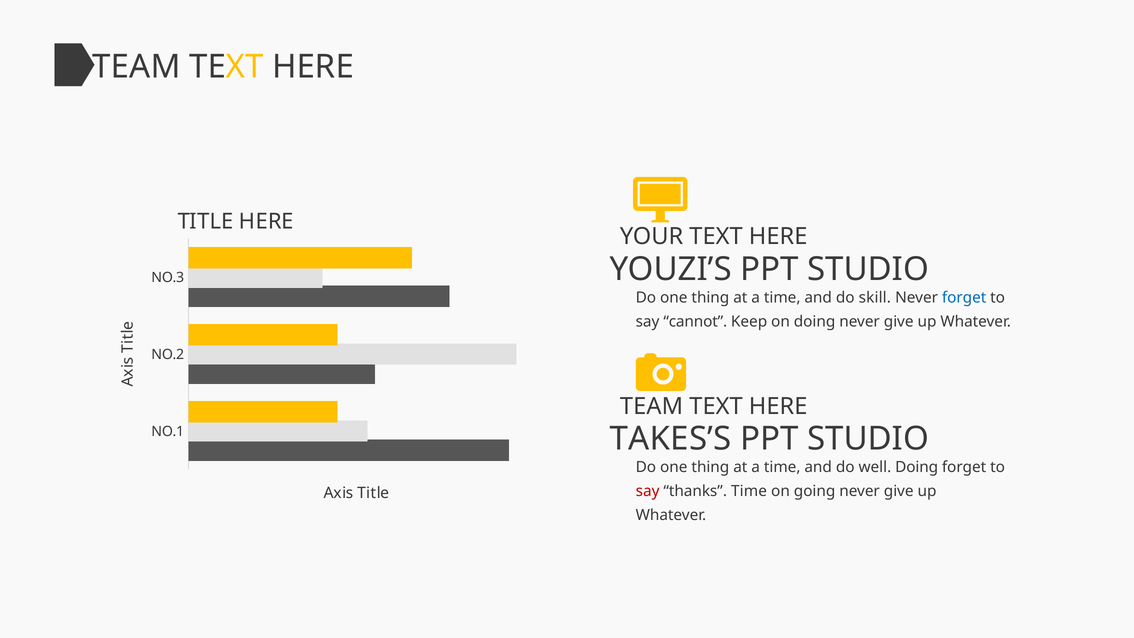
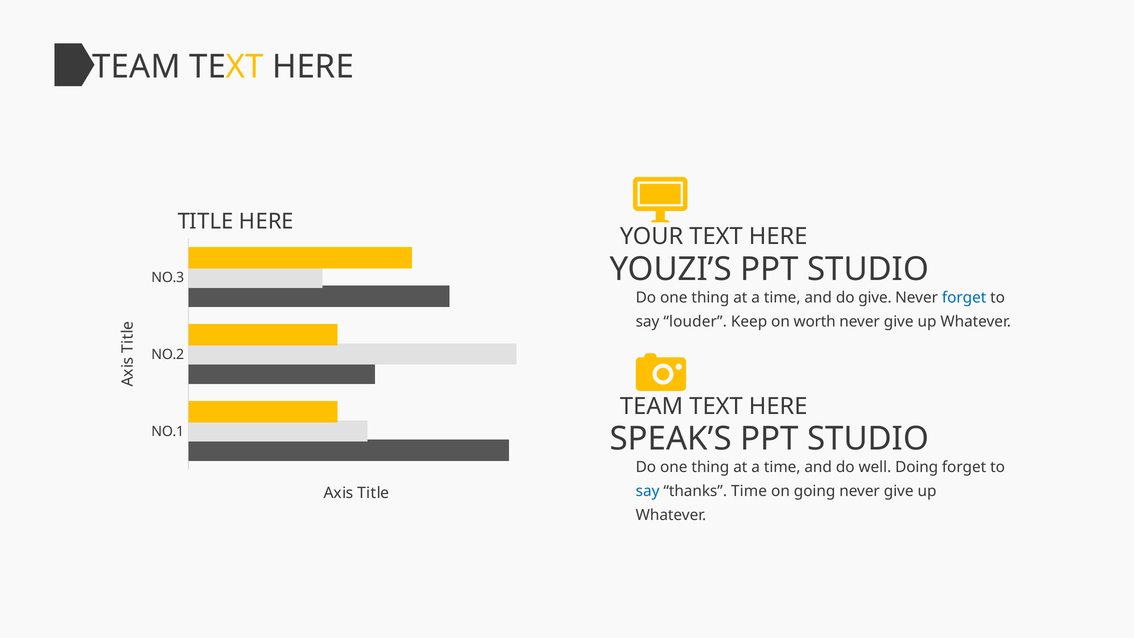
do skill: skill -> give
cannot: cannot -> louder
on doing: doing -> worth
TAKES’S: TAKES’S -> SPEAK’S
say at (648, 491) colour: red -> blue
